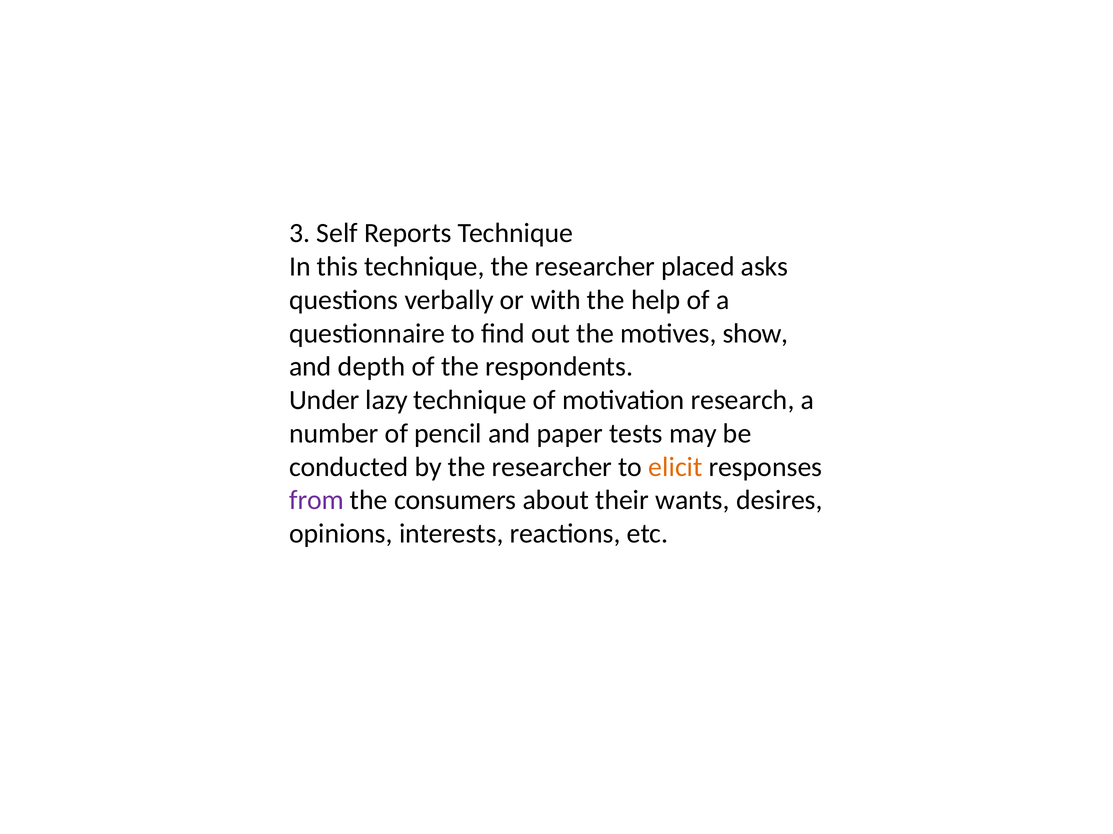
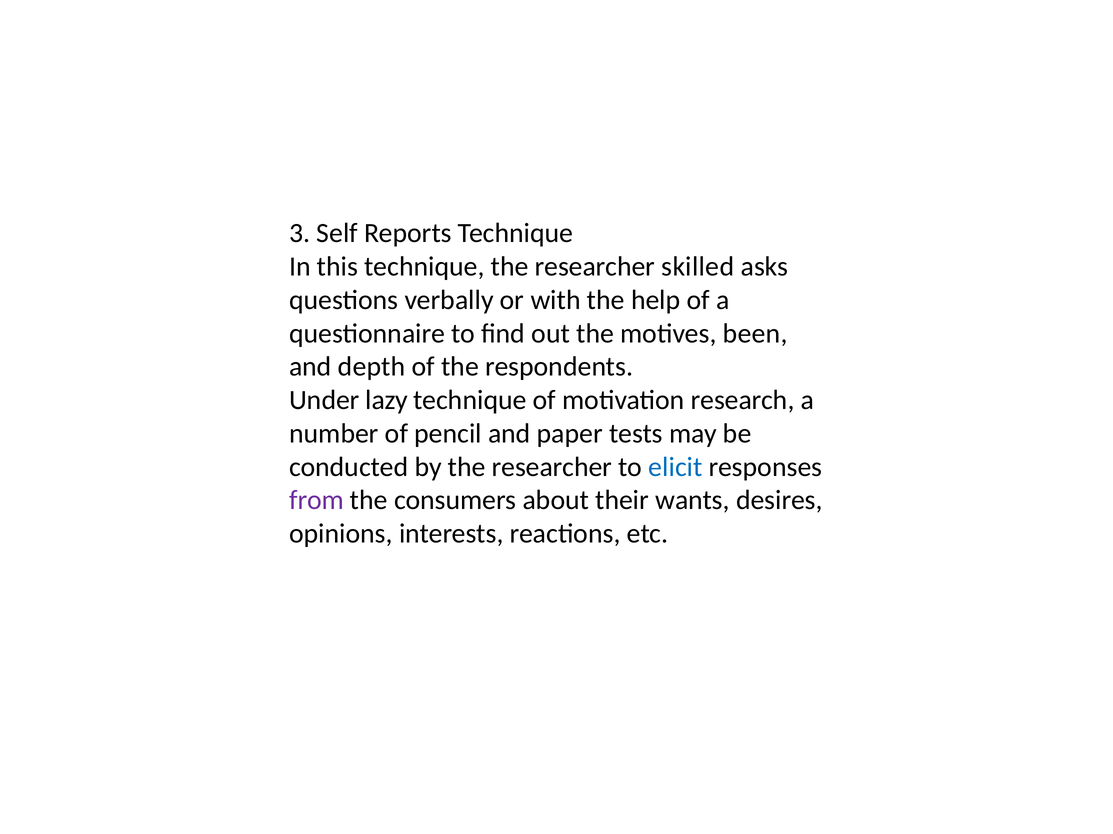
placed: placed -> skilled
show: show -> been
elicit colour: orange -> blue
